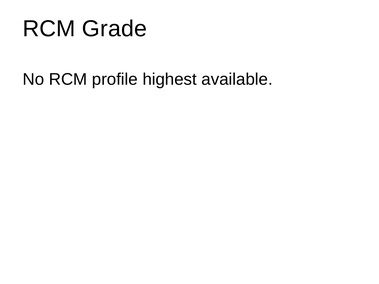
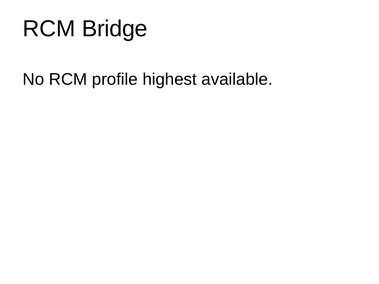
Grade: Grade -> Bridge
